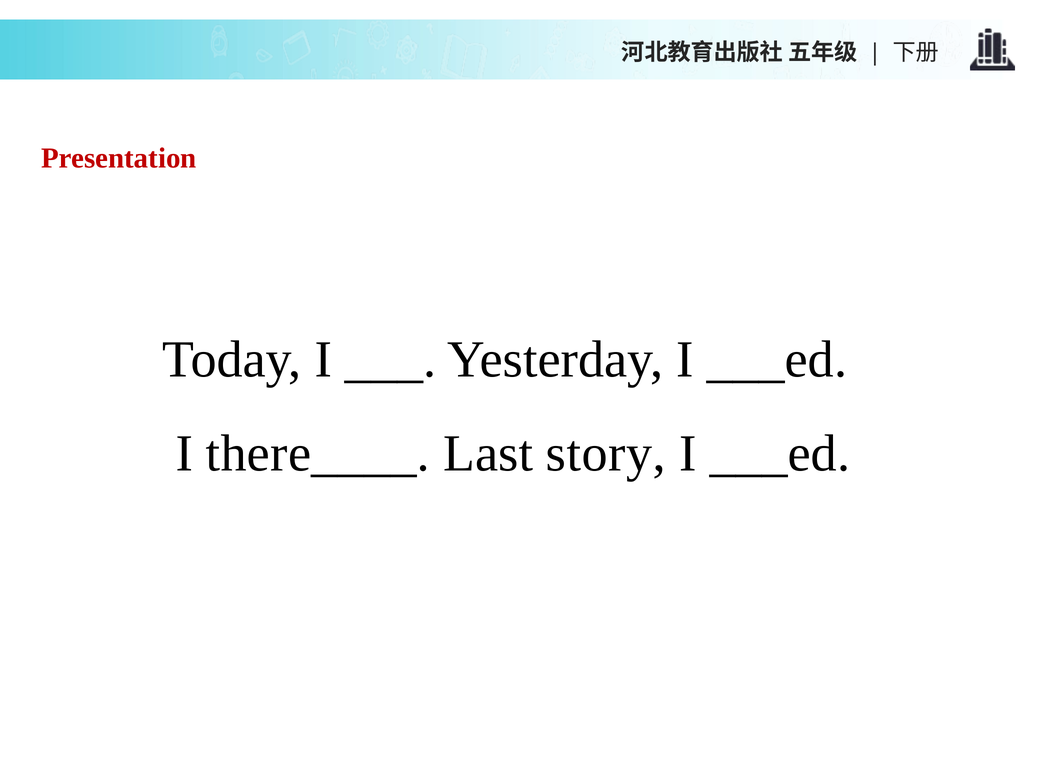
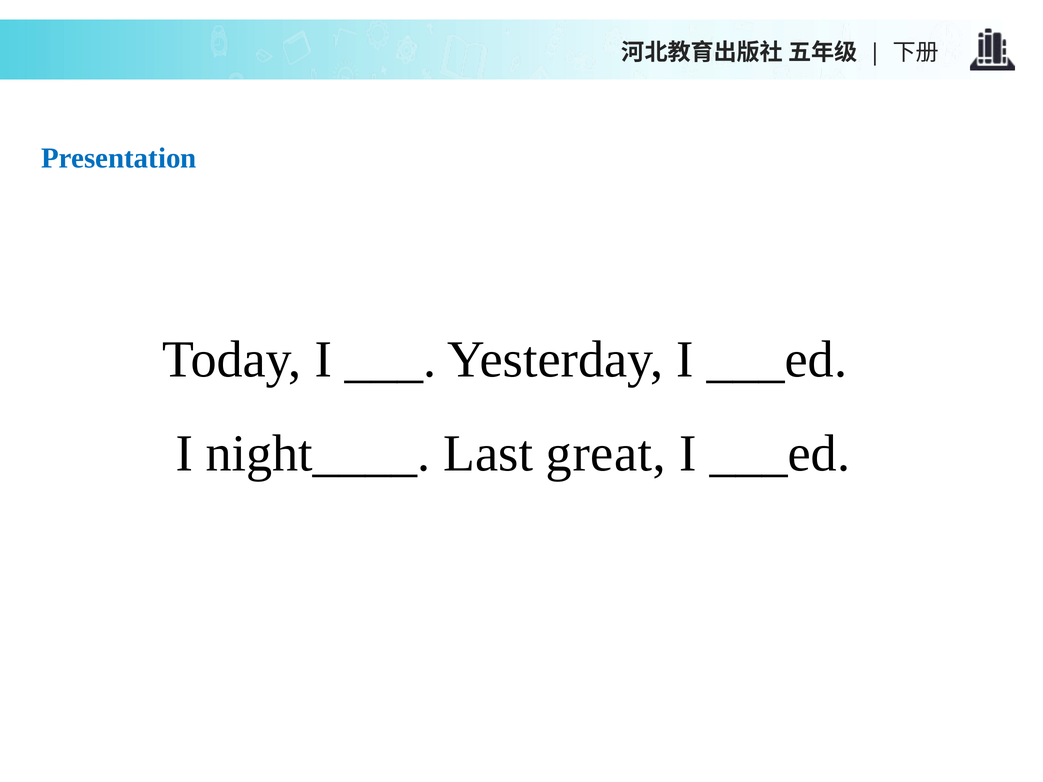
Presentation colour: red -> blue
there____: there____ -> night____
story: story -> great
